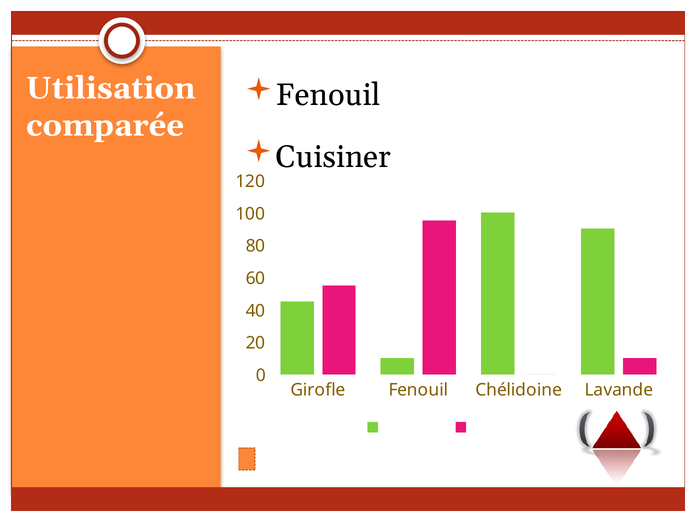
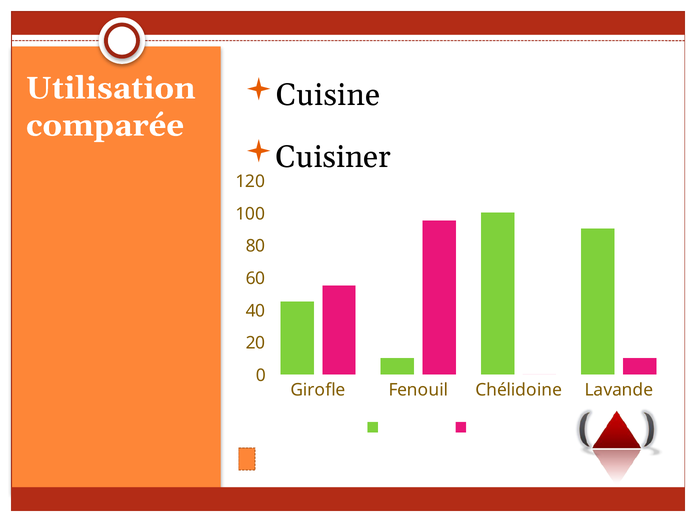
Fenouil at (328, 95): Fenouil -> Cuisine
